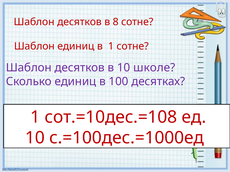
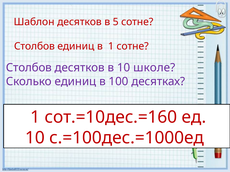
8: 8 -> 5
Шаблон at (34, 46): Шаблон -> Столбов
Шаблон at (29, 68): Шаблон -> Столбов
сот.=10дес.=108: сот.=10дес.=108 -> сот.=10дес.=160
